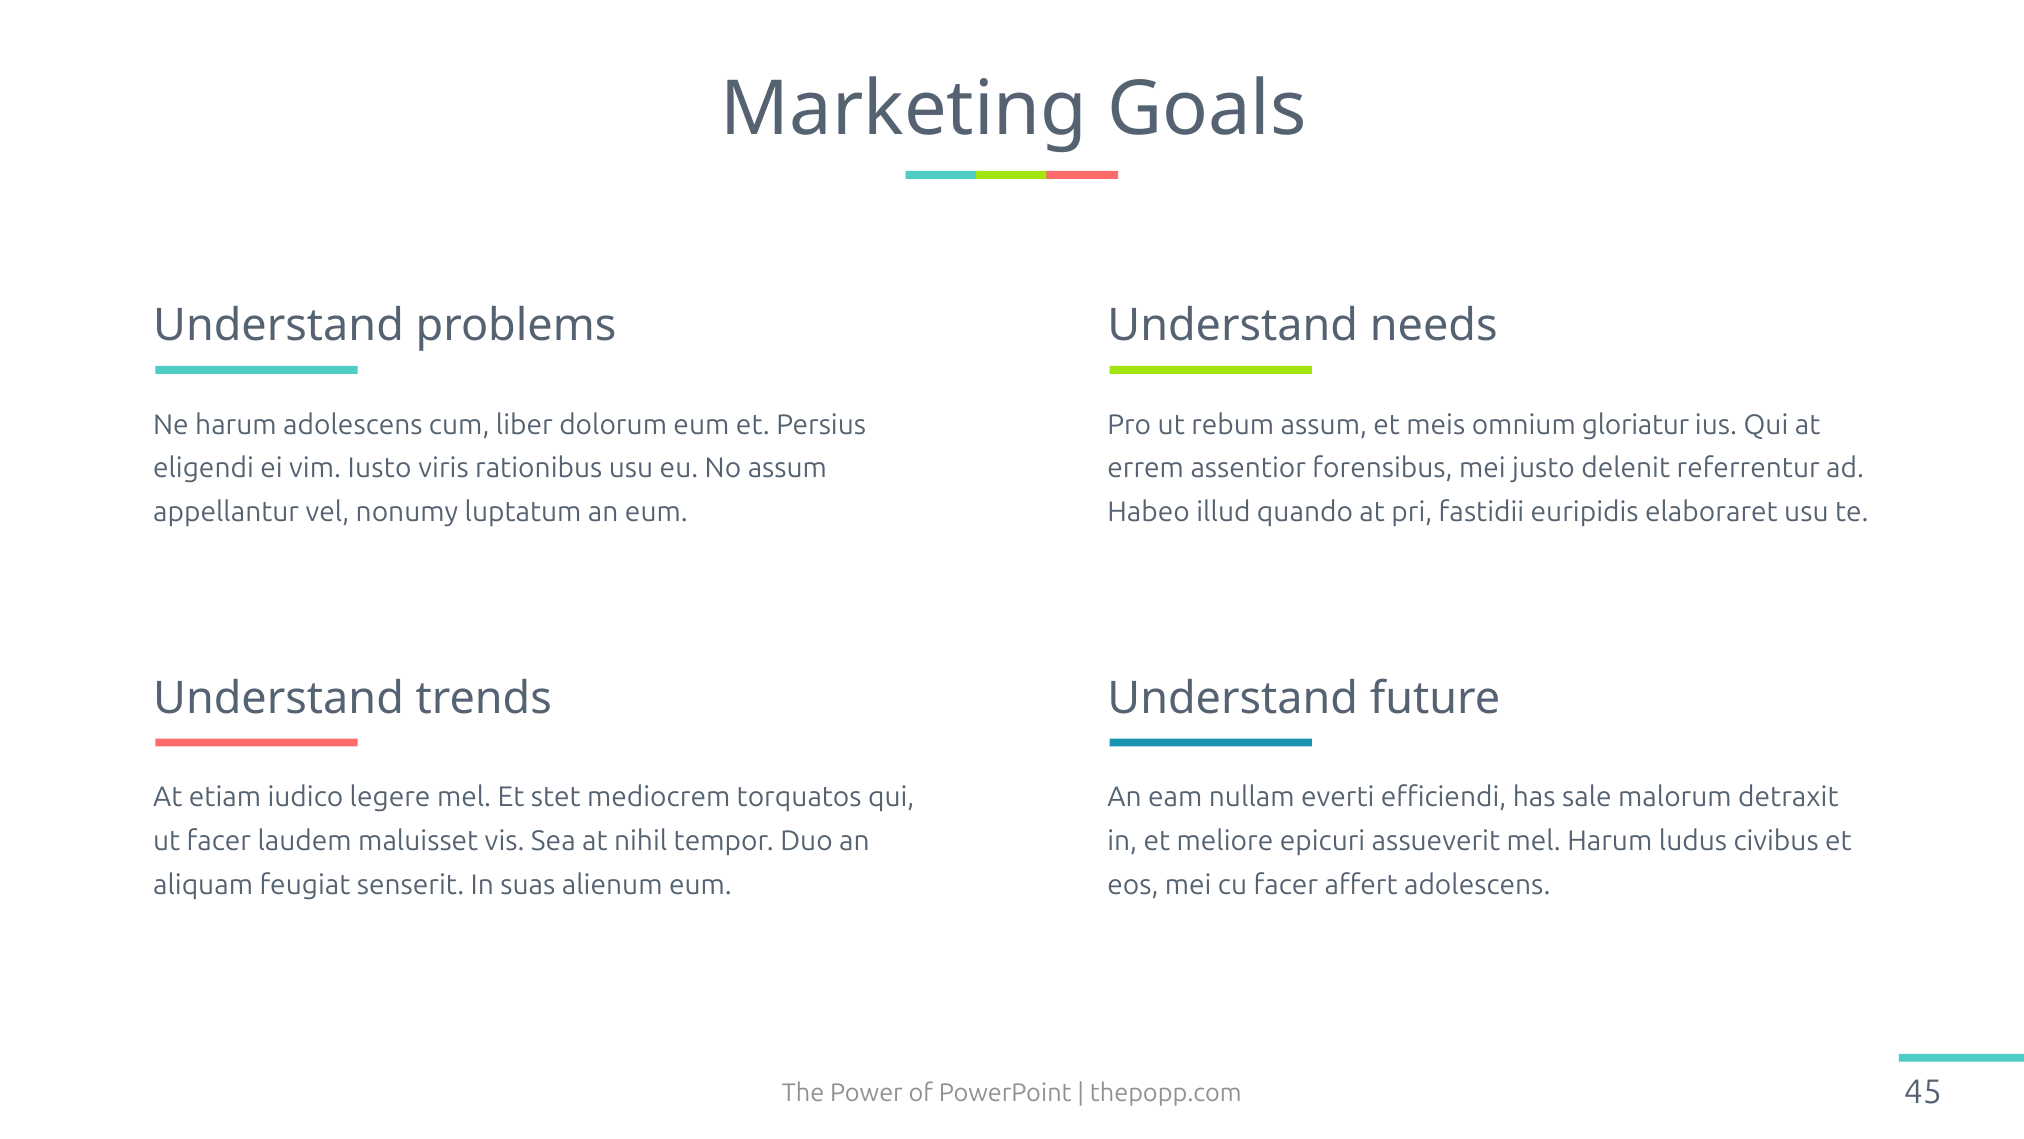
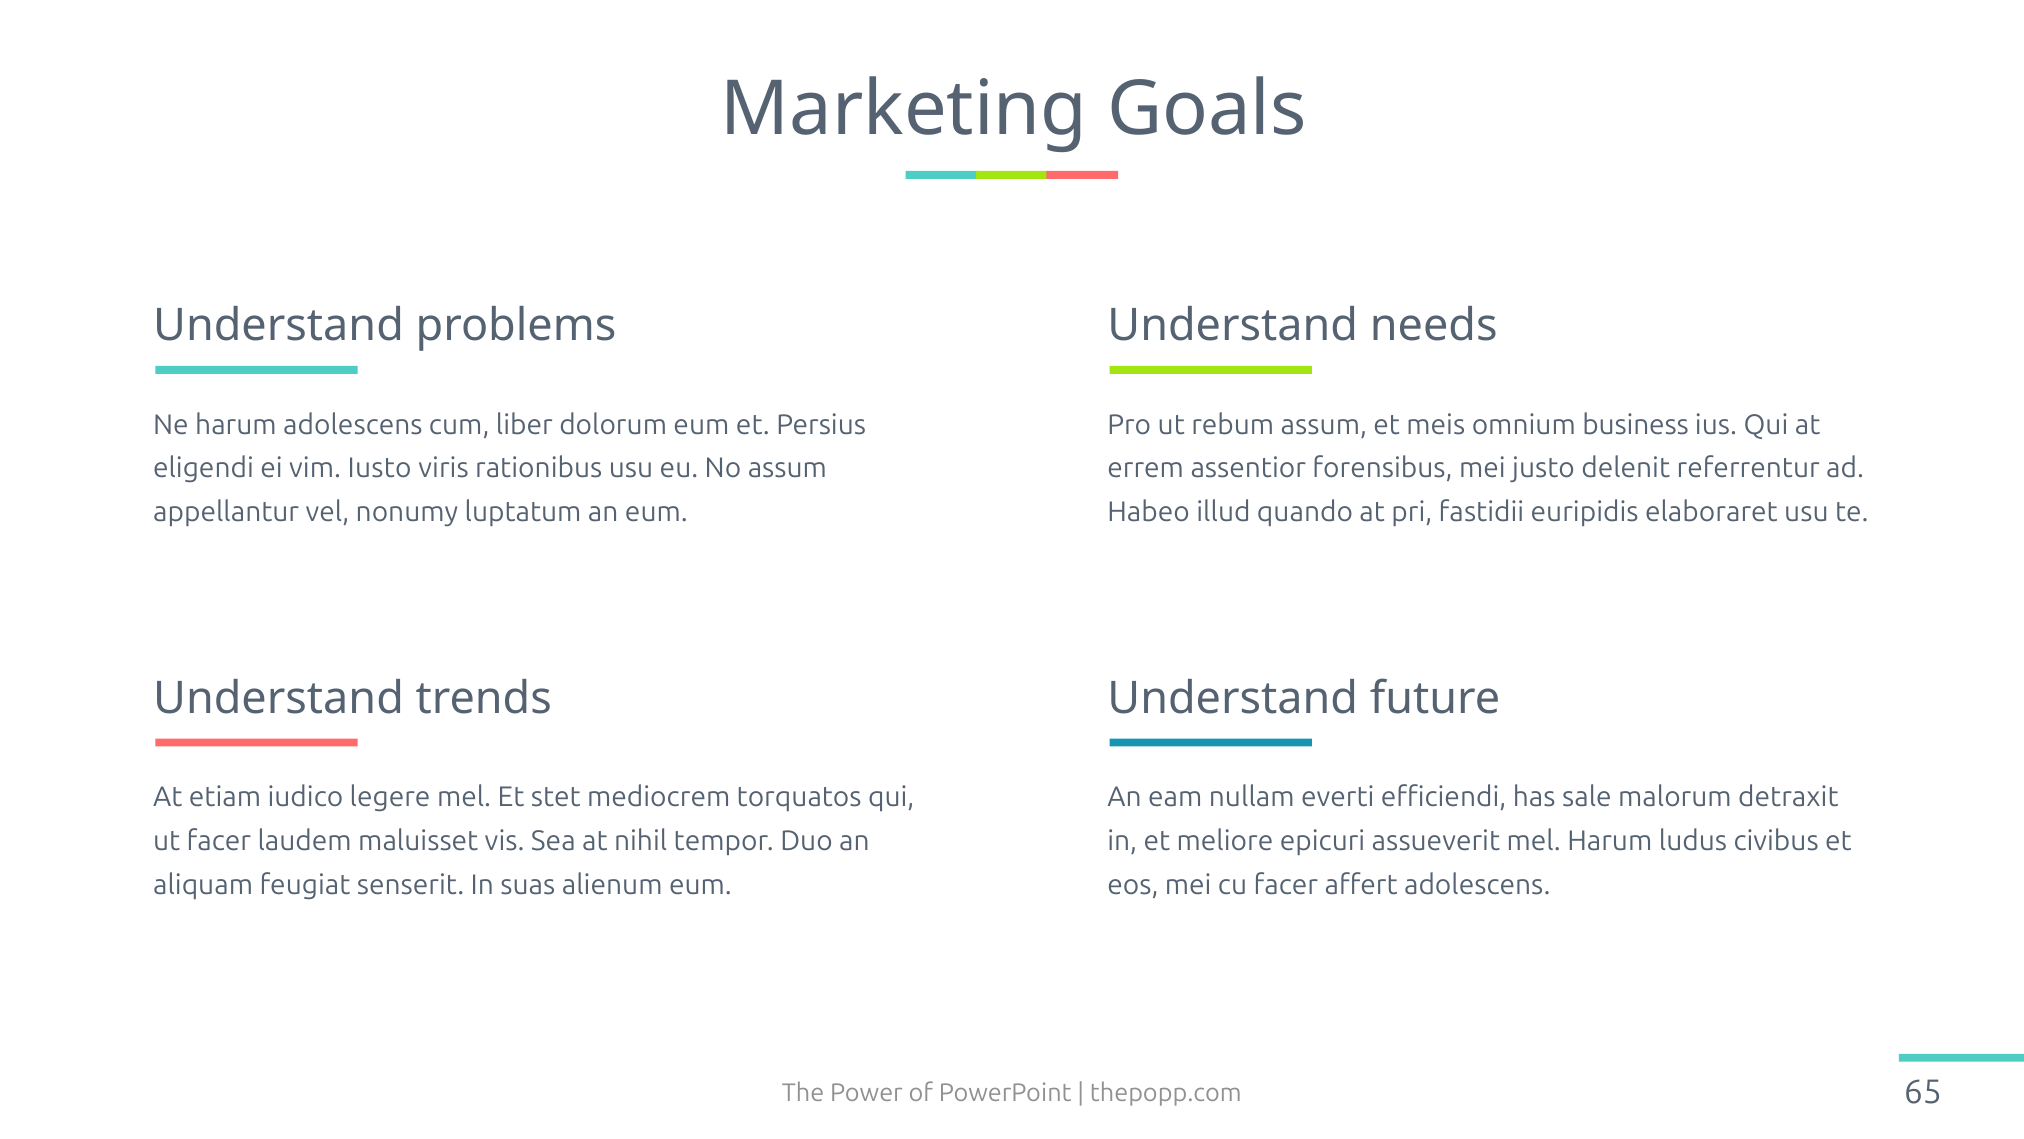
gloriatur: gloriatur -> business
45: 45 -> 65
